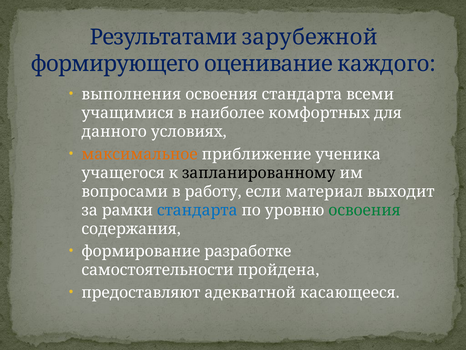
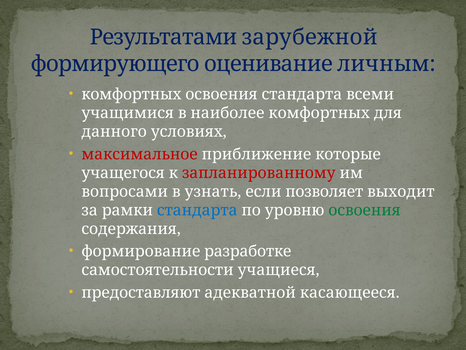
каждого: каждого -> личным
выполнения at (131, 94): выполнения -> комфортных
максимальное colour: orange -> red
ученика: ученика -> которые
запланированному colour: black -> red
работу: работу -> узнать
материал: материал -> позволяет
пройдена: пройдена -> учащиеся
